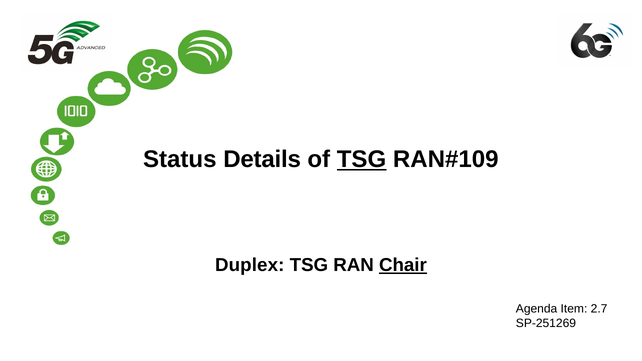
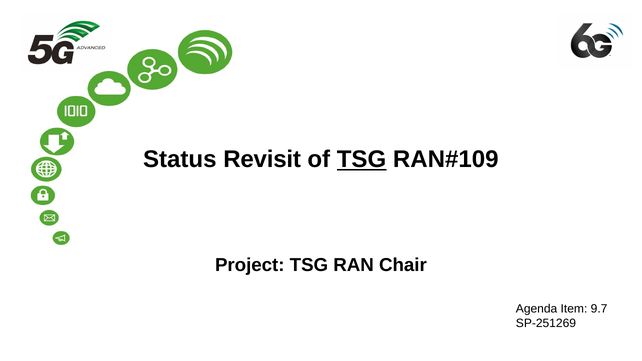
Details: Details -> Revisit
Duplex: Duplex -> Project
Chair underline: present -> none
2.7: 2.7 -> 9.7
